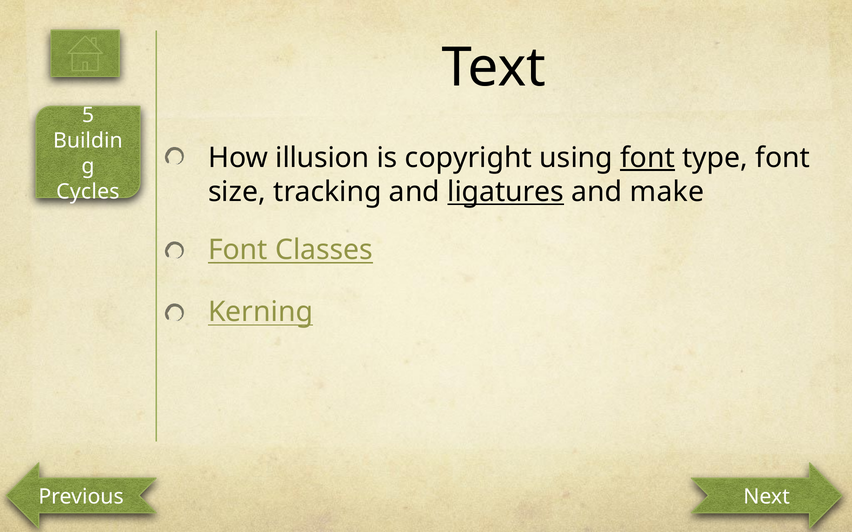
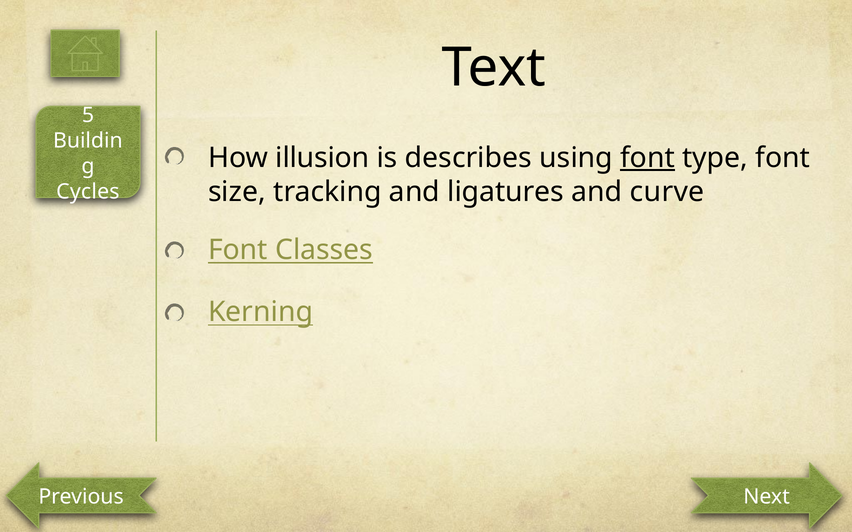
copyright: copyright -> describes
ligatures underline: present -> none
make: make -> curve
